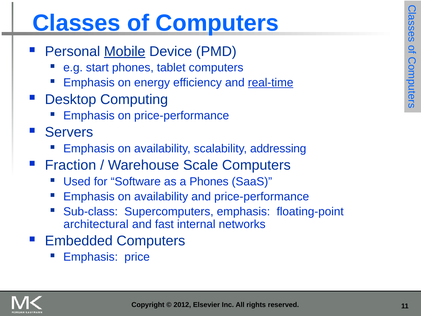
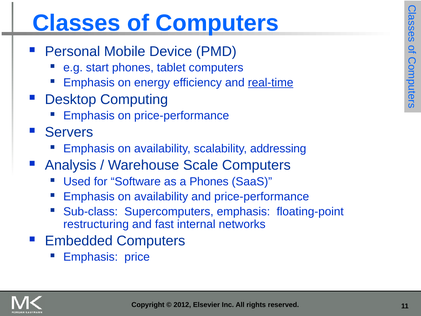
Mobile underline: present -> none
Fraction: Fraction -> Analysis
architectural: architectural -> restructuring
